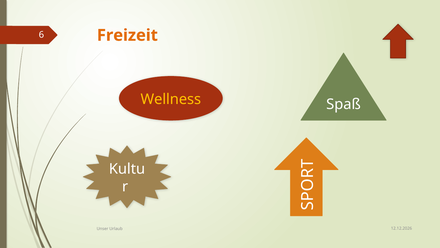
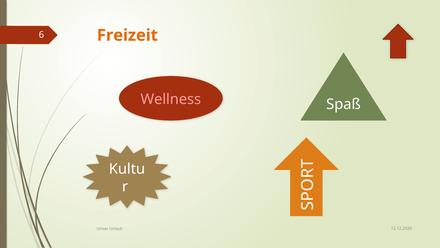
Wellness colour: yellow -> pink
